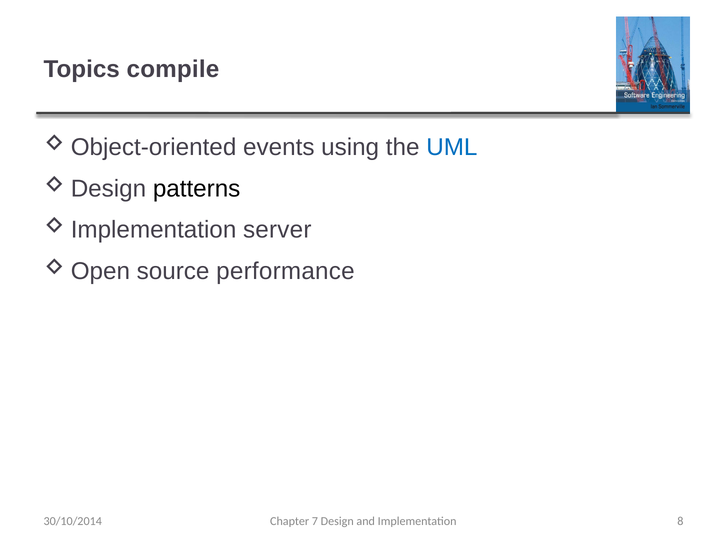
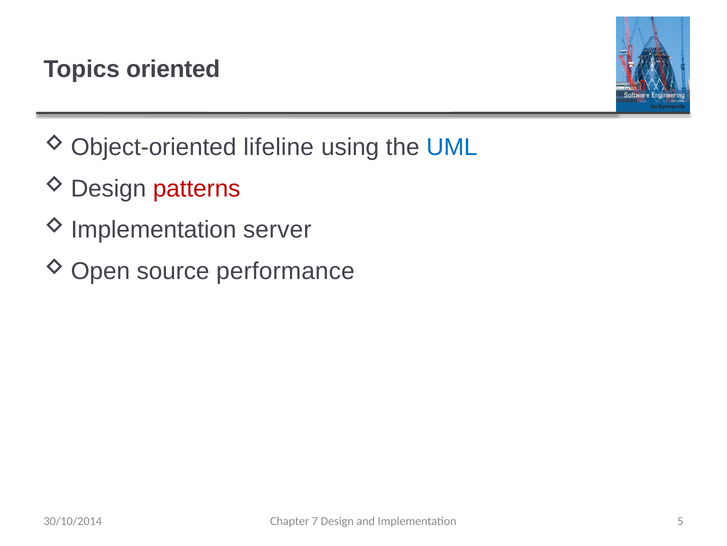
compile: compile -> oriented
events: events -> lifeline
patterns colour: black -> red
8: 8 -> 5
